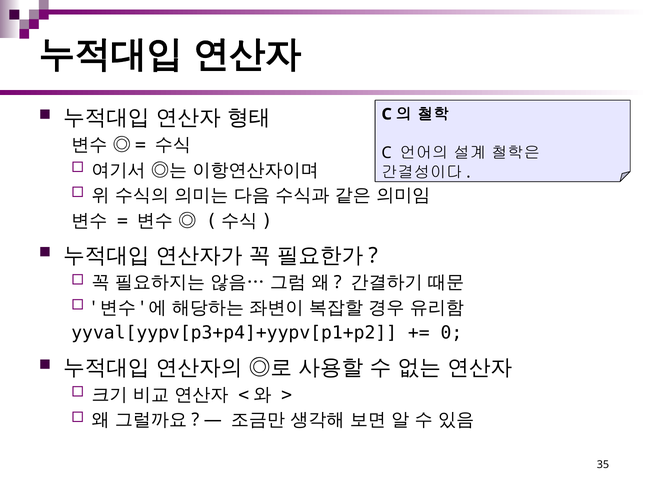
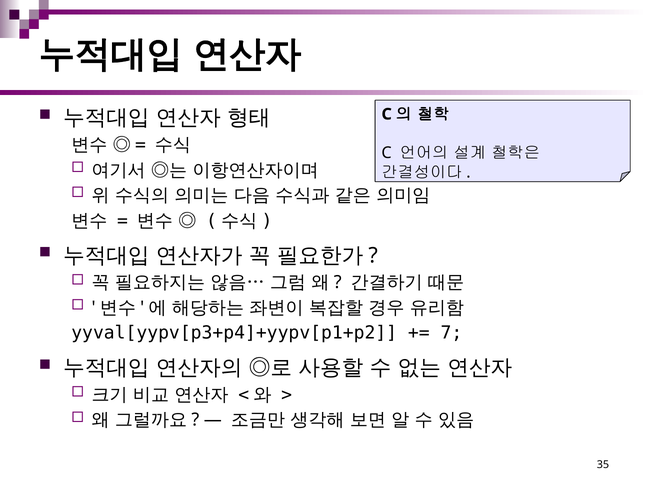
0: 0 -> 7
